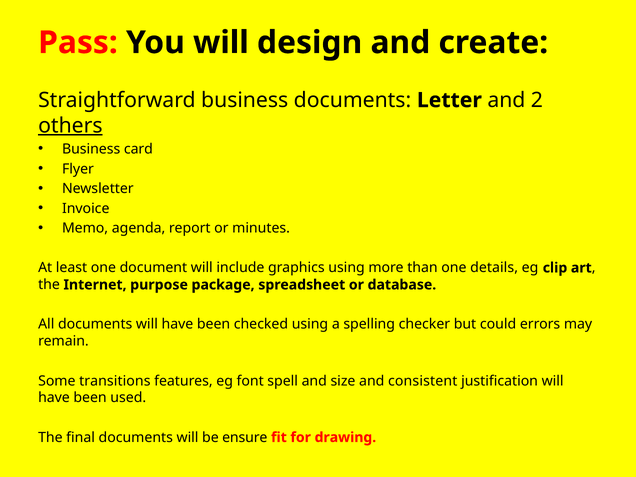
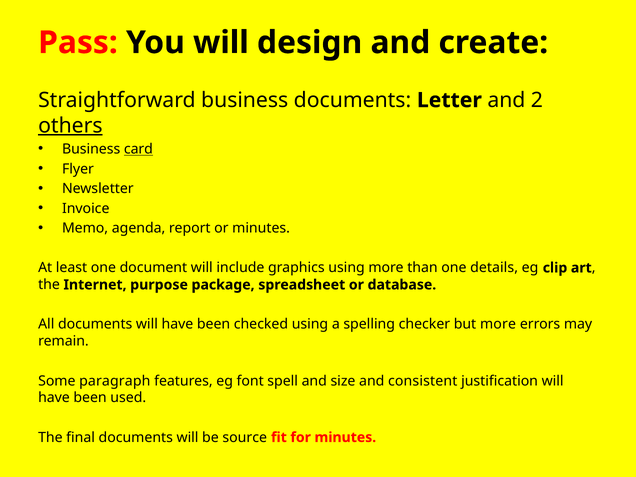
card underline: none -> present
but could: could -> more
transitions: transitions -> paragraph
ensure: ensure -> source
for drawing: drawing -> minutes
